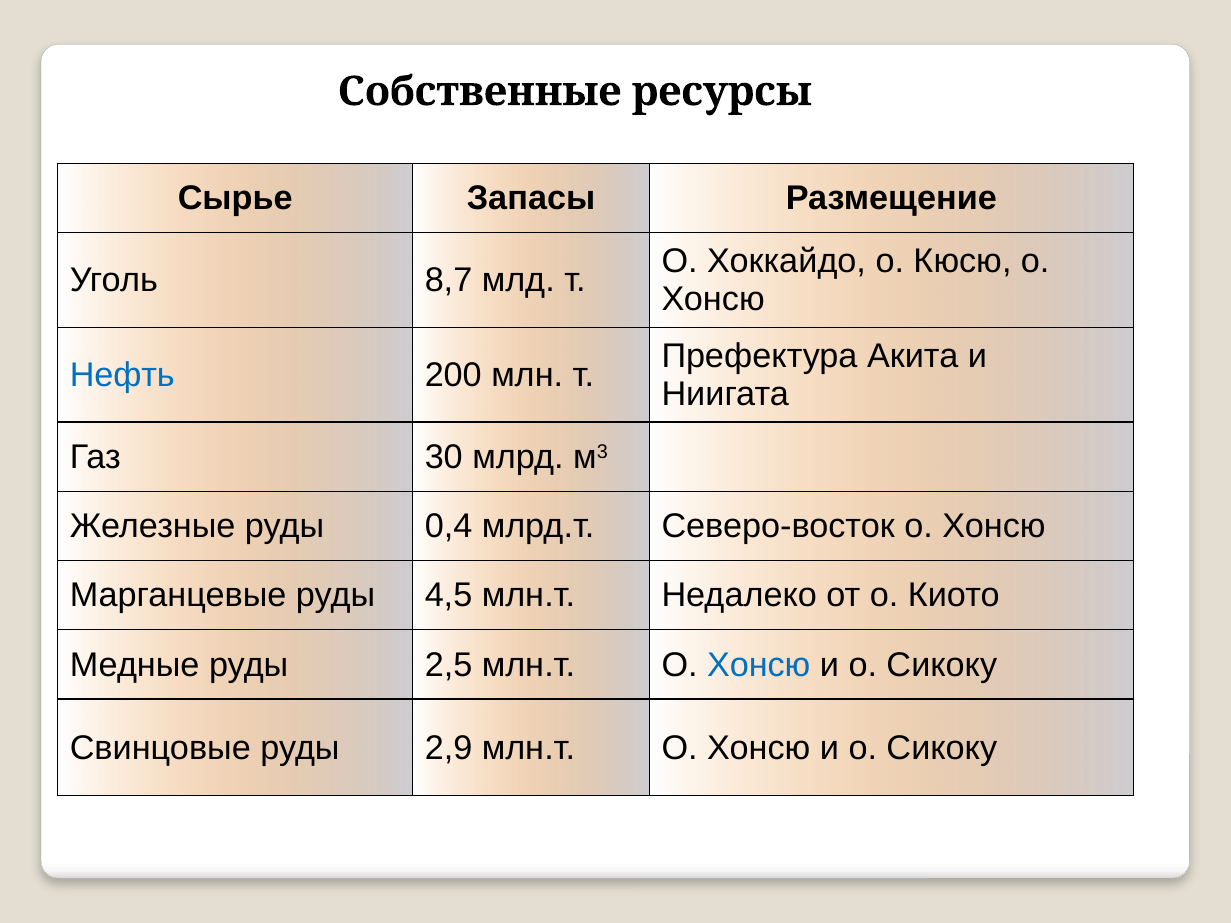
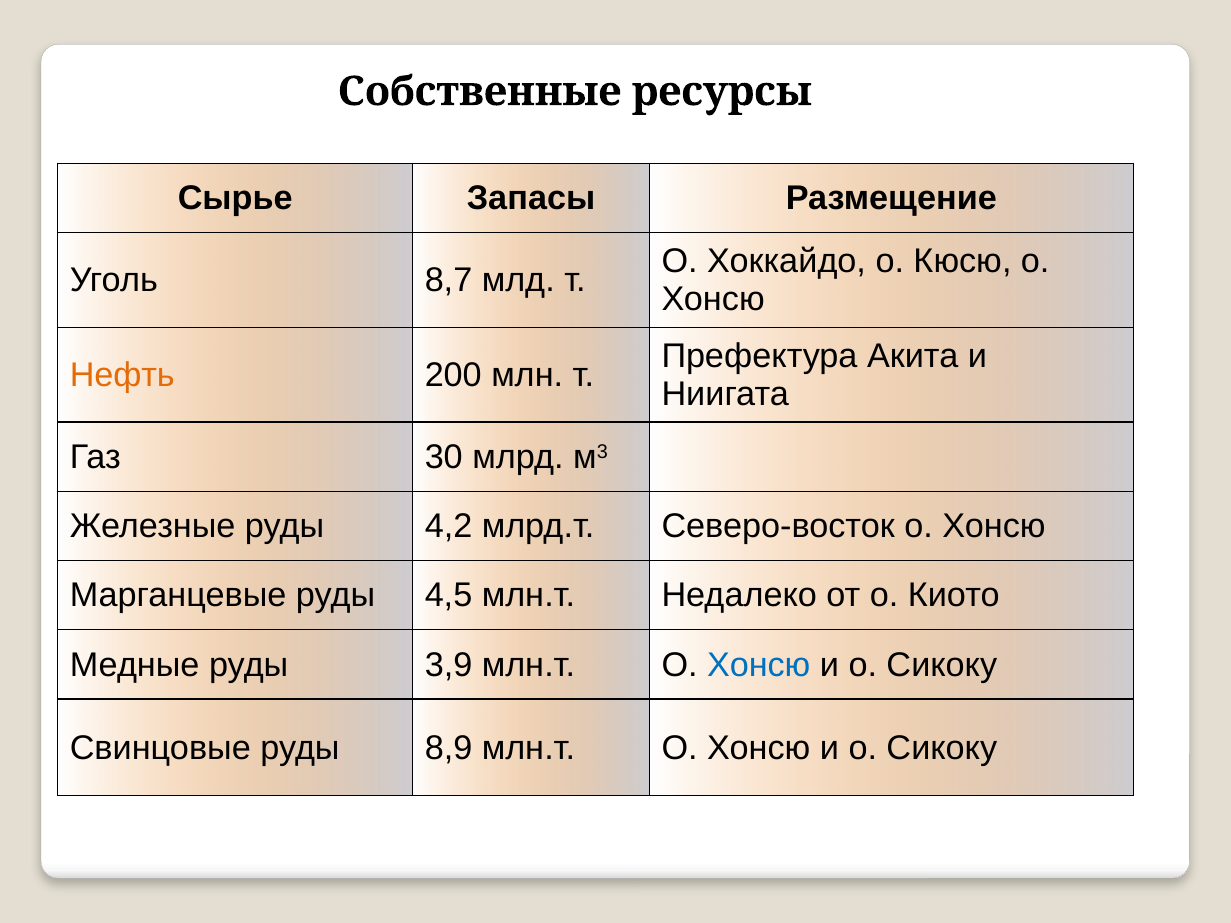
Нефть colour: blue -> orange
0,4: 0,4 -> 4,2
2,5: 2,5 -> 3,9
2,9: 2,9 -> 8,9
